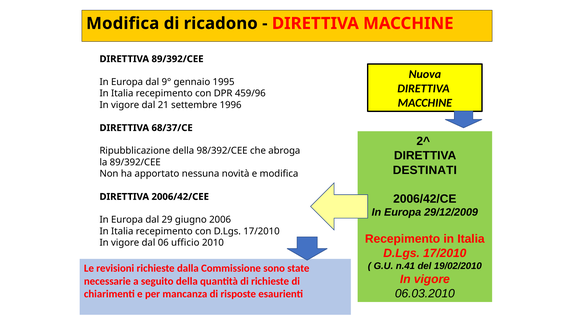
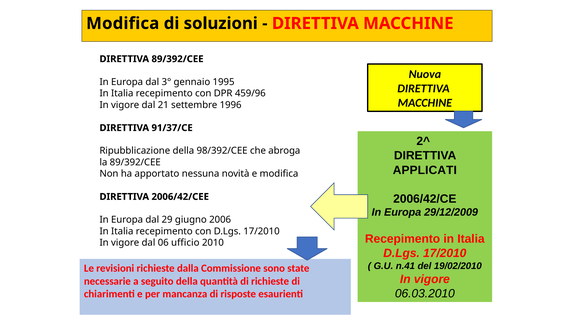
ricadono: ricadono -> soluzioni
9°: 9° -> 3°
68/37/CE: 68/37/CE -> 91/37/CE
DESTINATI: DESTINATI -> APPLICATI
